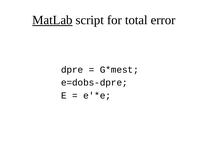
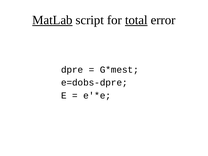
total underline: none -> present
